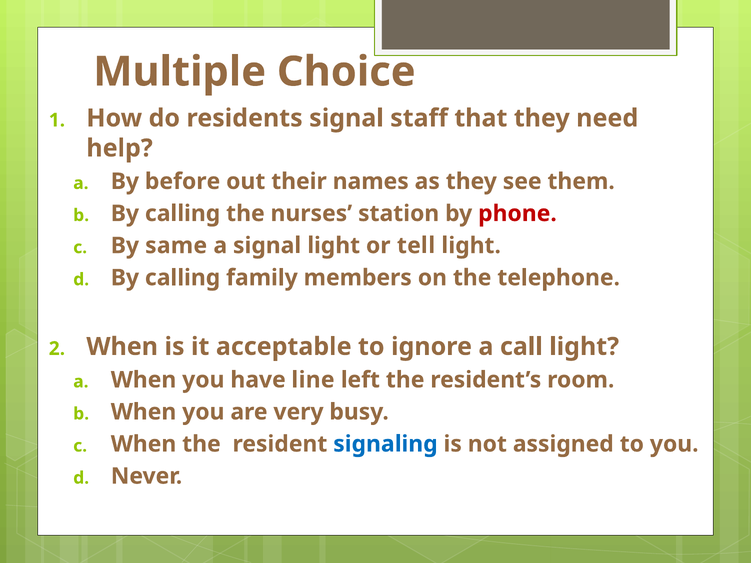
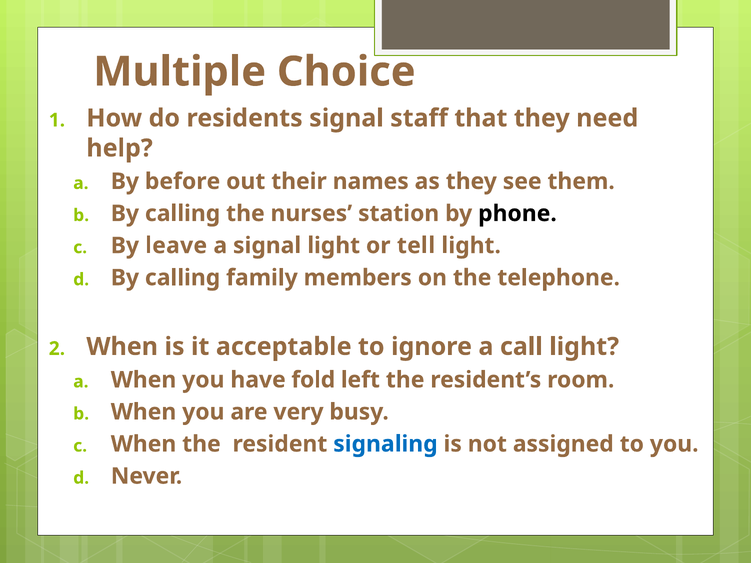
phone colour: red -> black
same: same -> leave
line: line -> fold
